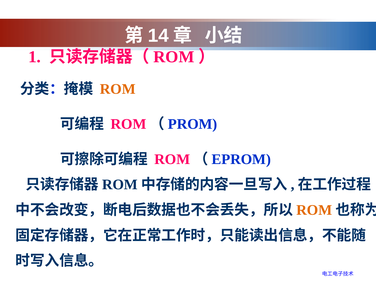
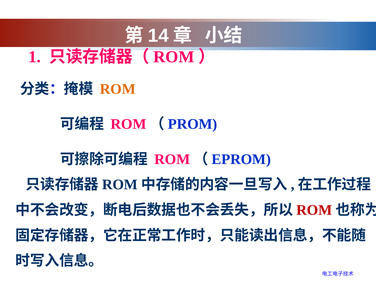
ROM at (314, 210) colour: orange -> red
